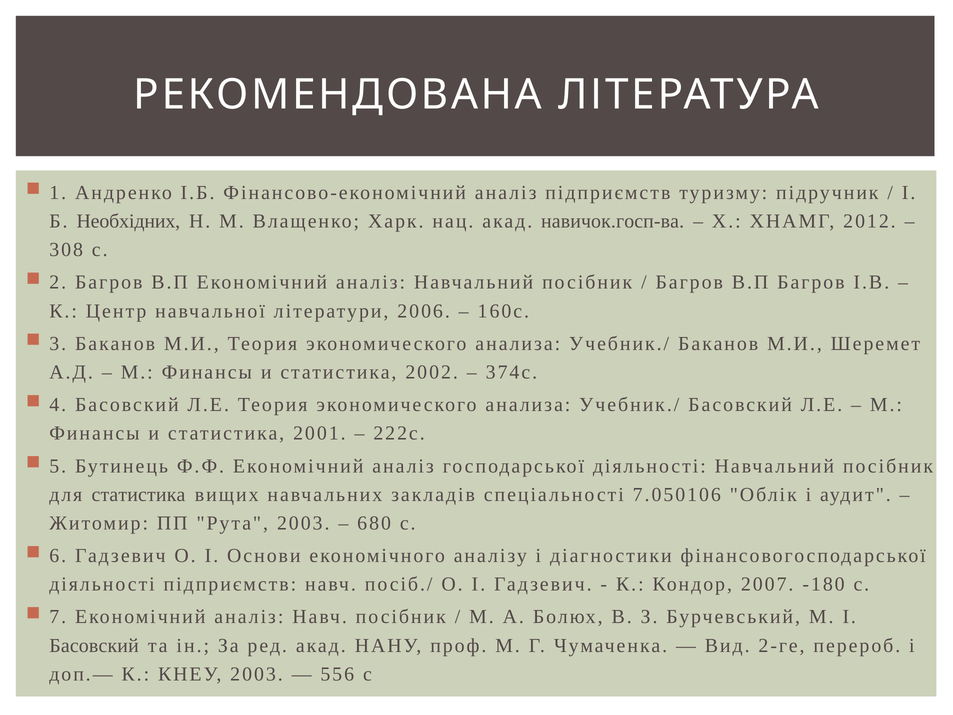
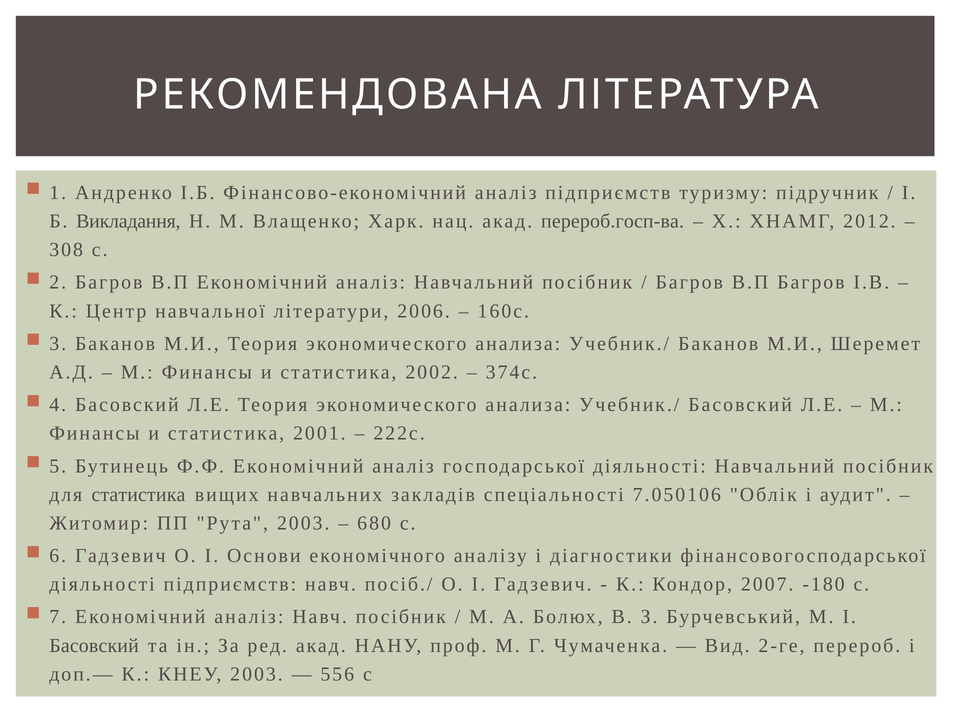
Необхідних: Необхідних -> Викладання
навичок.госп-ва: навичок.госп-ва -> перероб.госп-ва
